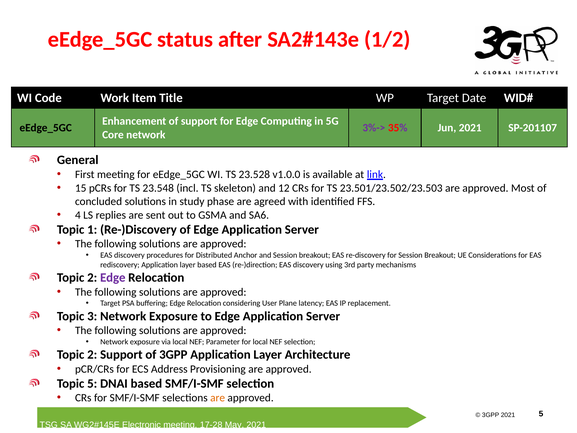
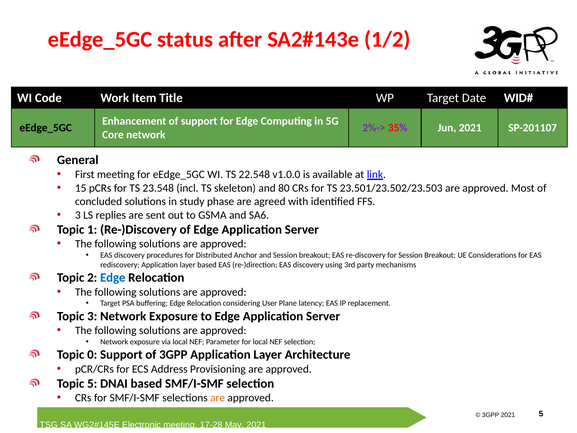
3%->: 3%-> -> 2%->
23.528: 23.528 -> 22.548
12: 12 -> 80
4 at (78, 215): 4 -> 3
Edge at (113, 278) colour: purple -> blue
2 at (92, 354): 2 -> 0
